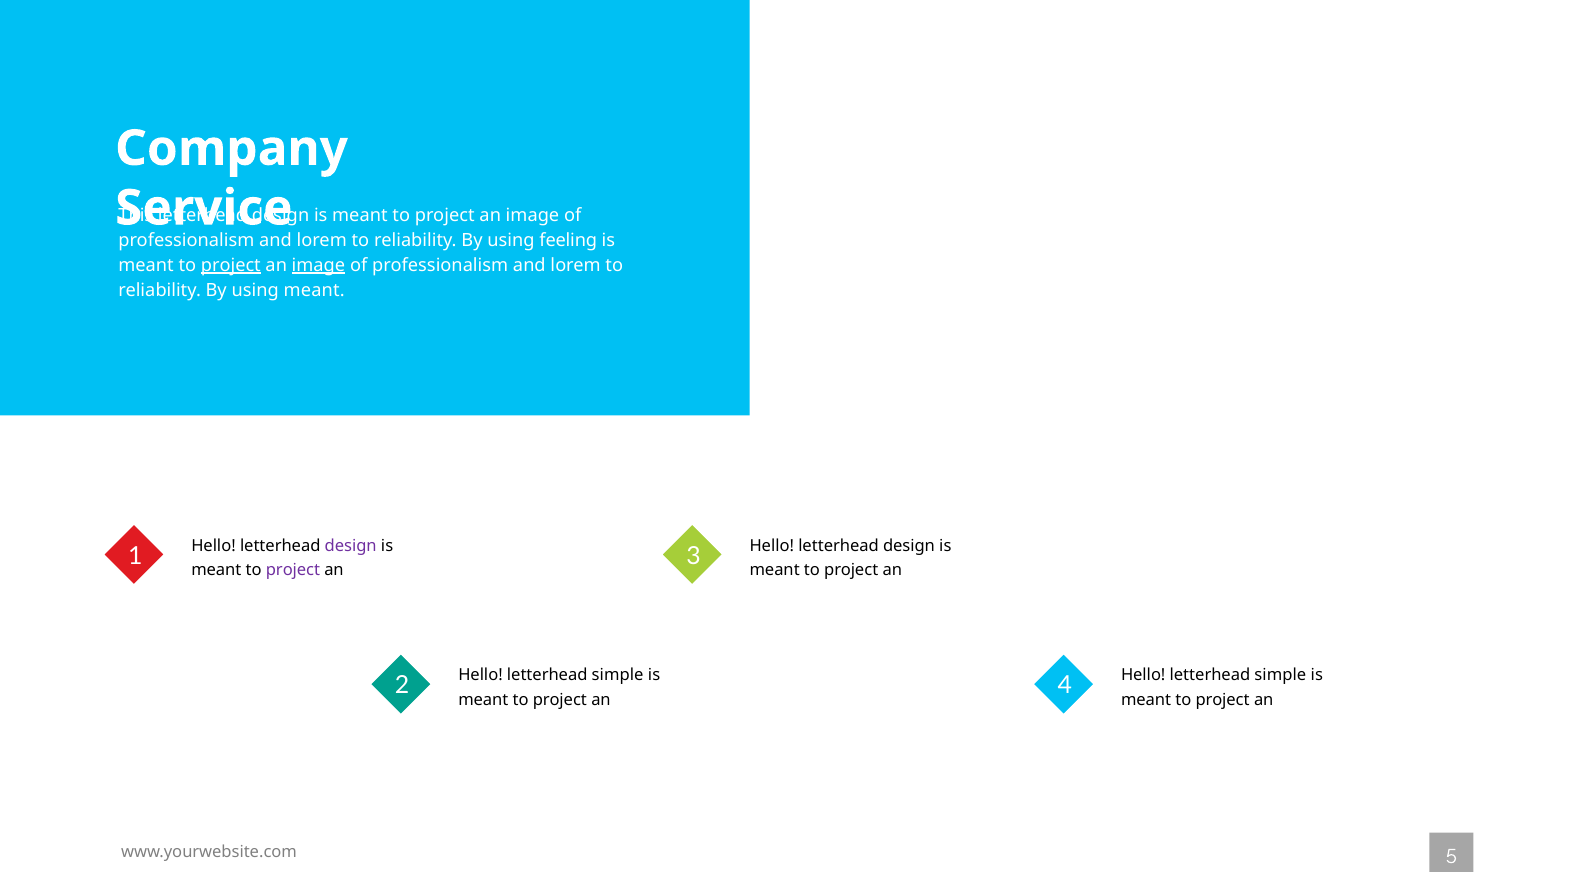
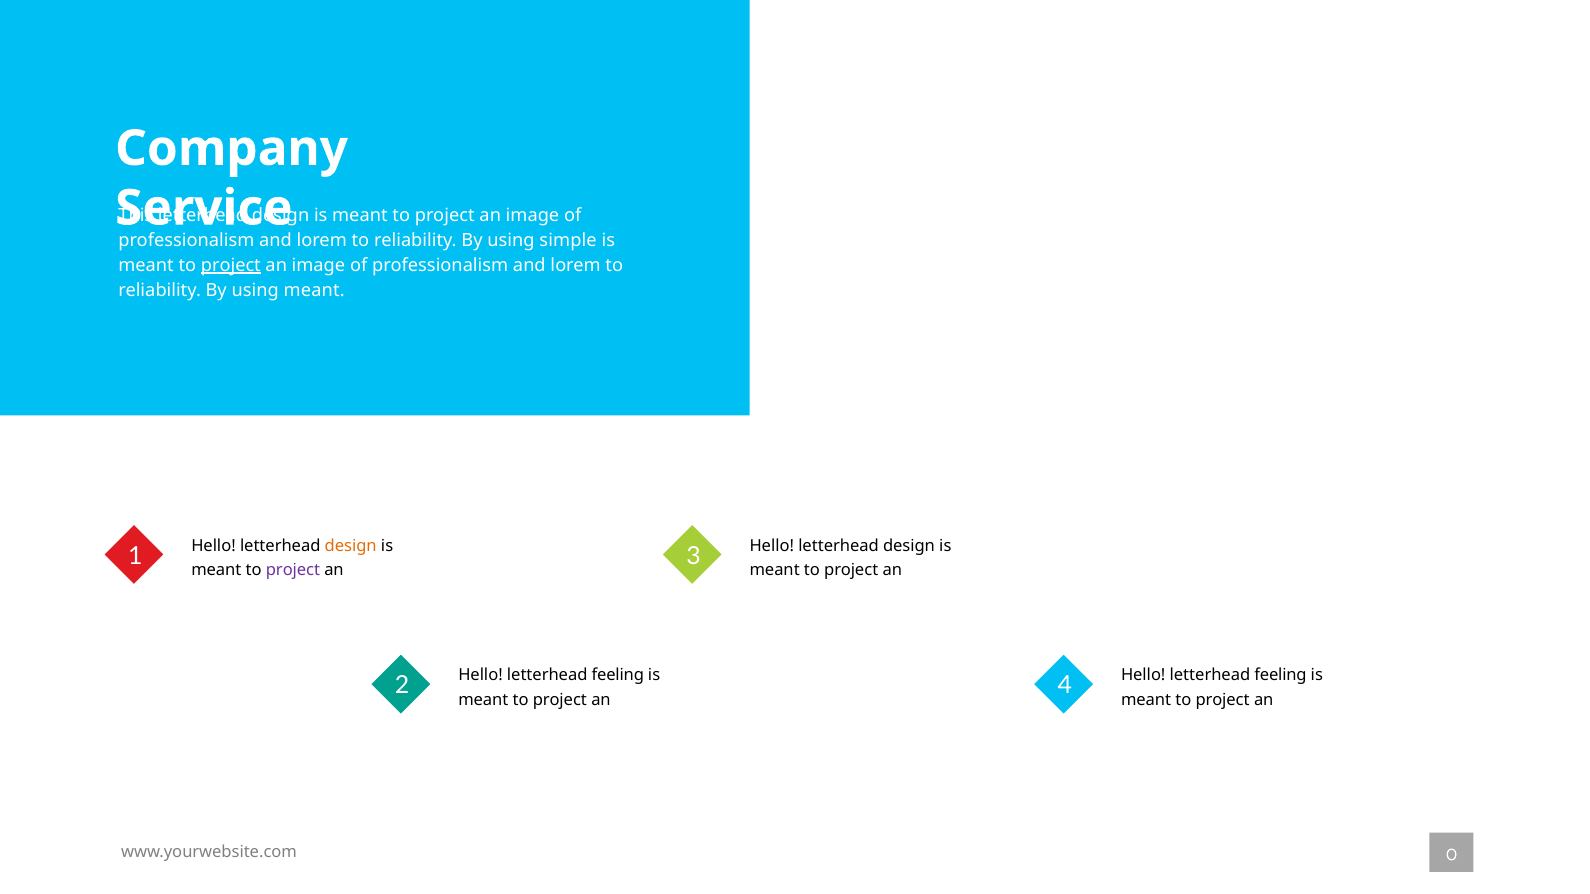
feeling: feeling -> simple
image at (318, 265) underline: present -> none
design at (351, 546) colour: purple -> orange
2 Hello letterhead simple: simple -> feeling
4 Hello letterhead simple: simple -> feeling
5: 5 -> 0
